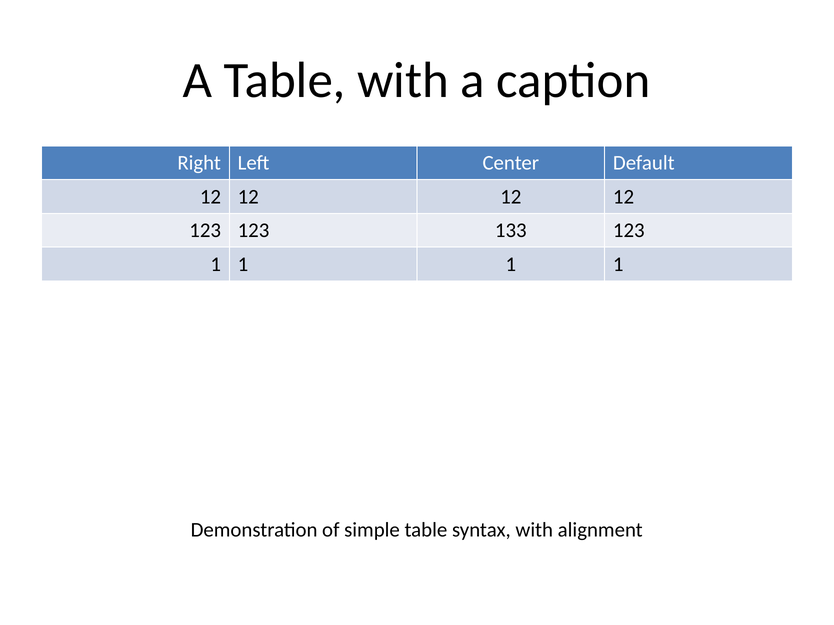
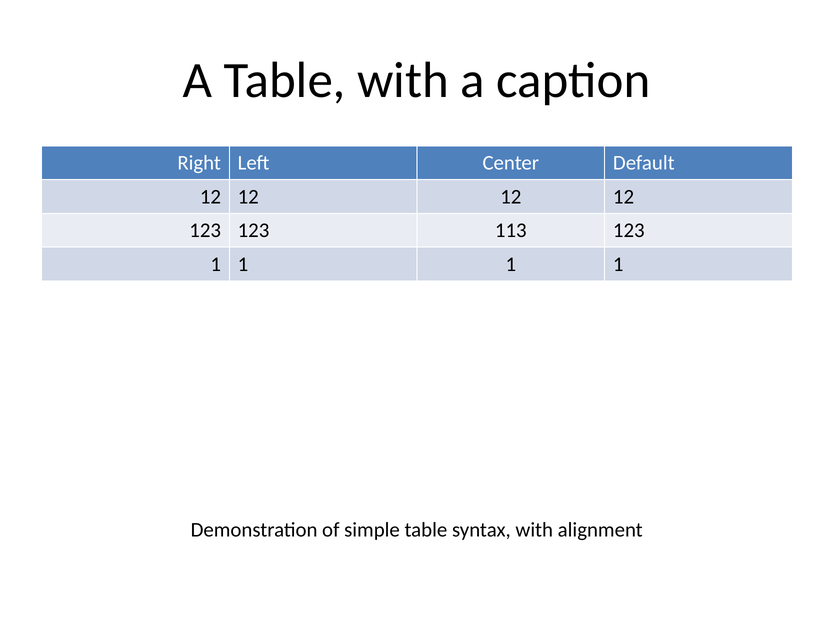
133: 133 -> 113
